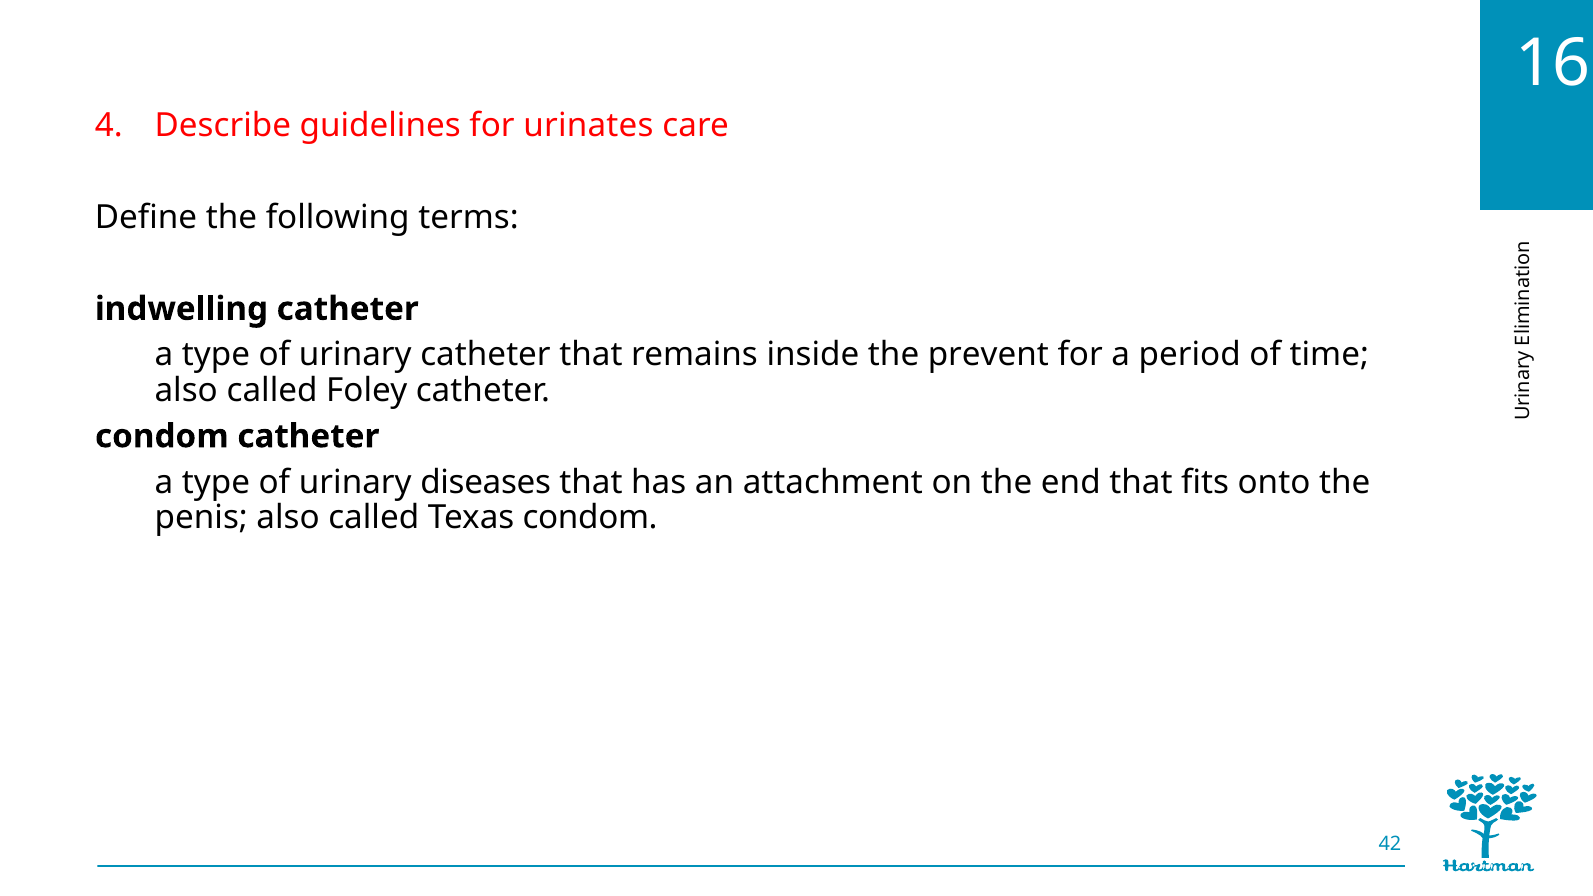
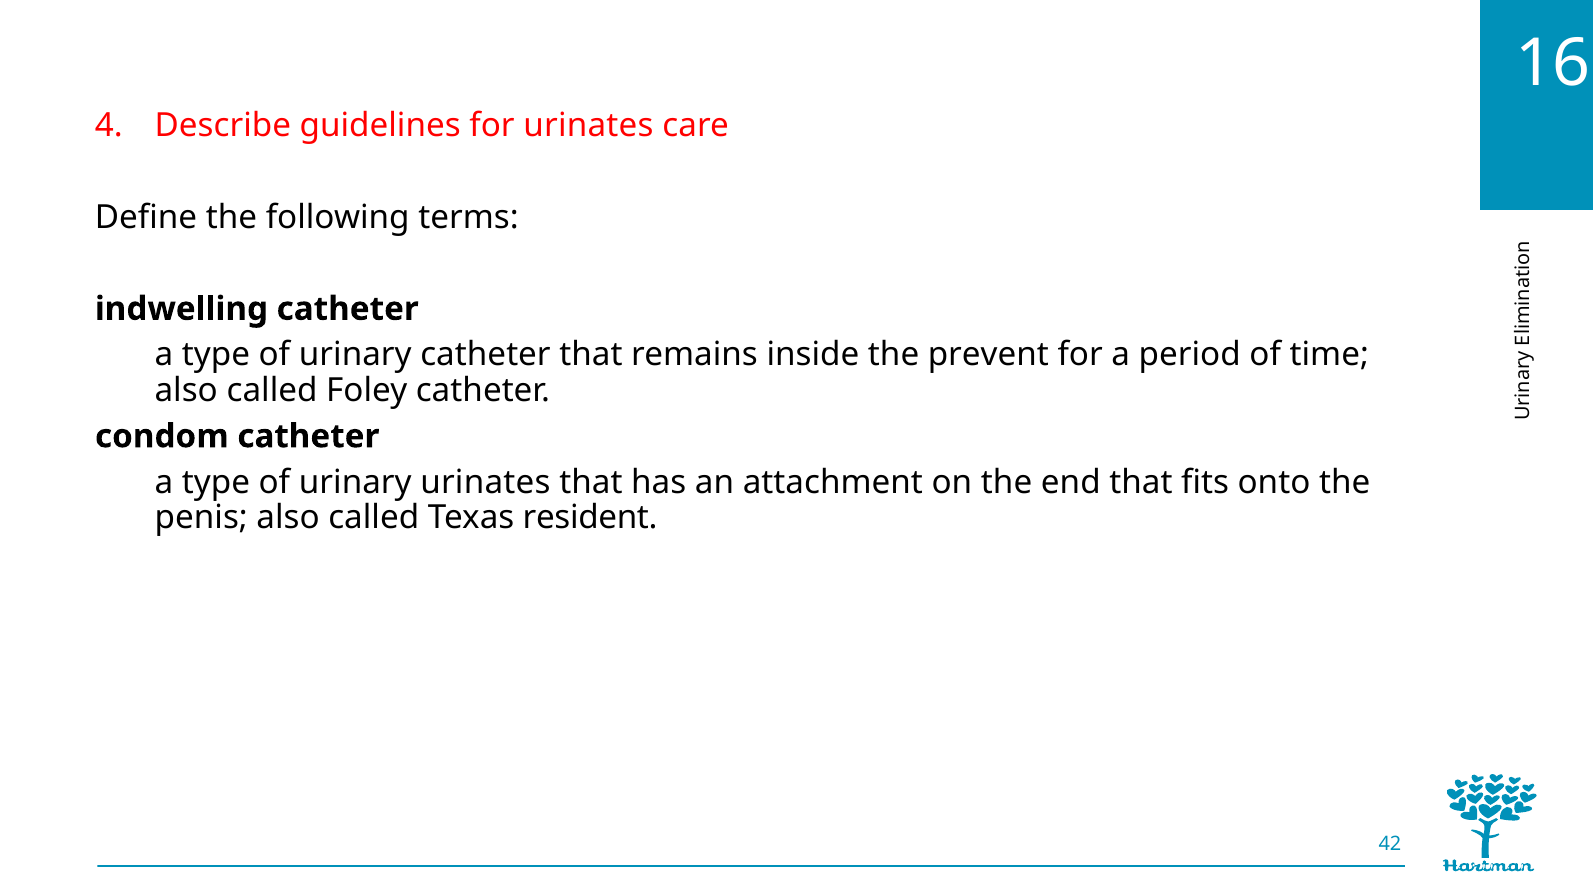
urinary diseases: diseases -> urinates
Texas condom: condom -> resident
